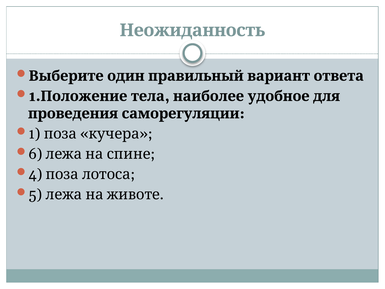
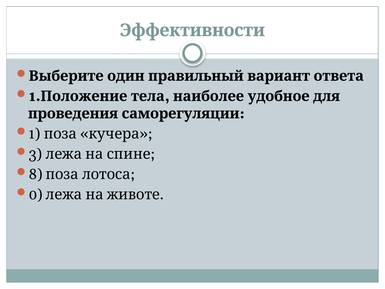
Неожиданность: Неожиданность -> Эффективности
6: 6 -> 3
4: 4 -> 8
5: 5 -> 0
